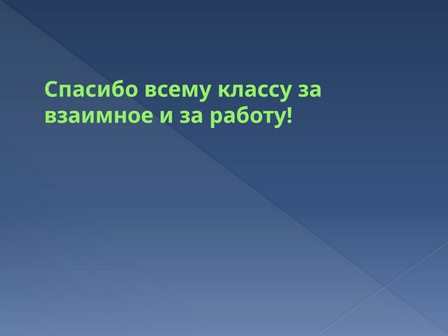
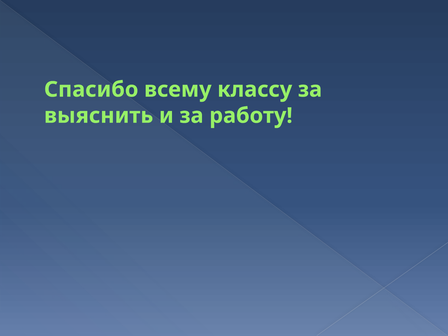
взаимное: взаимное -> выяснить
